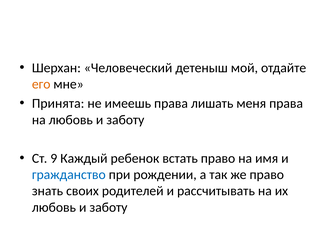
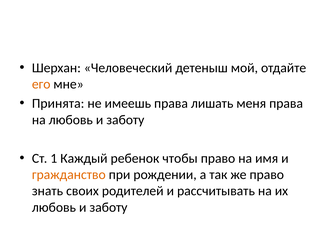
9: 9 -> 1
встать: встать -> чтобы
гражданство colour: blue -> orange
